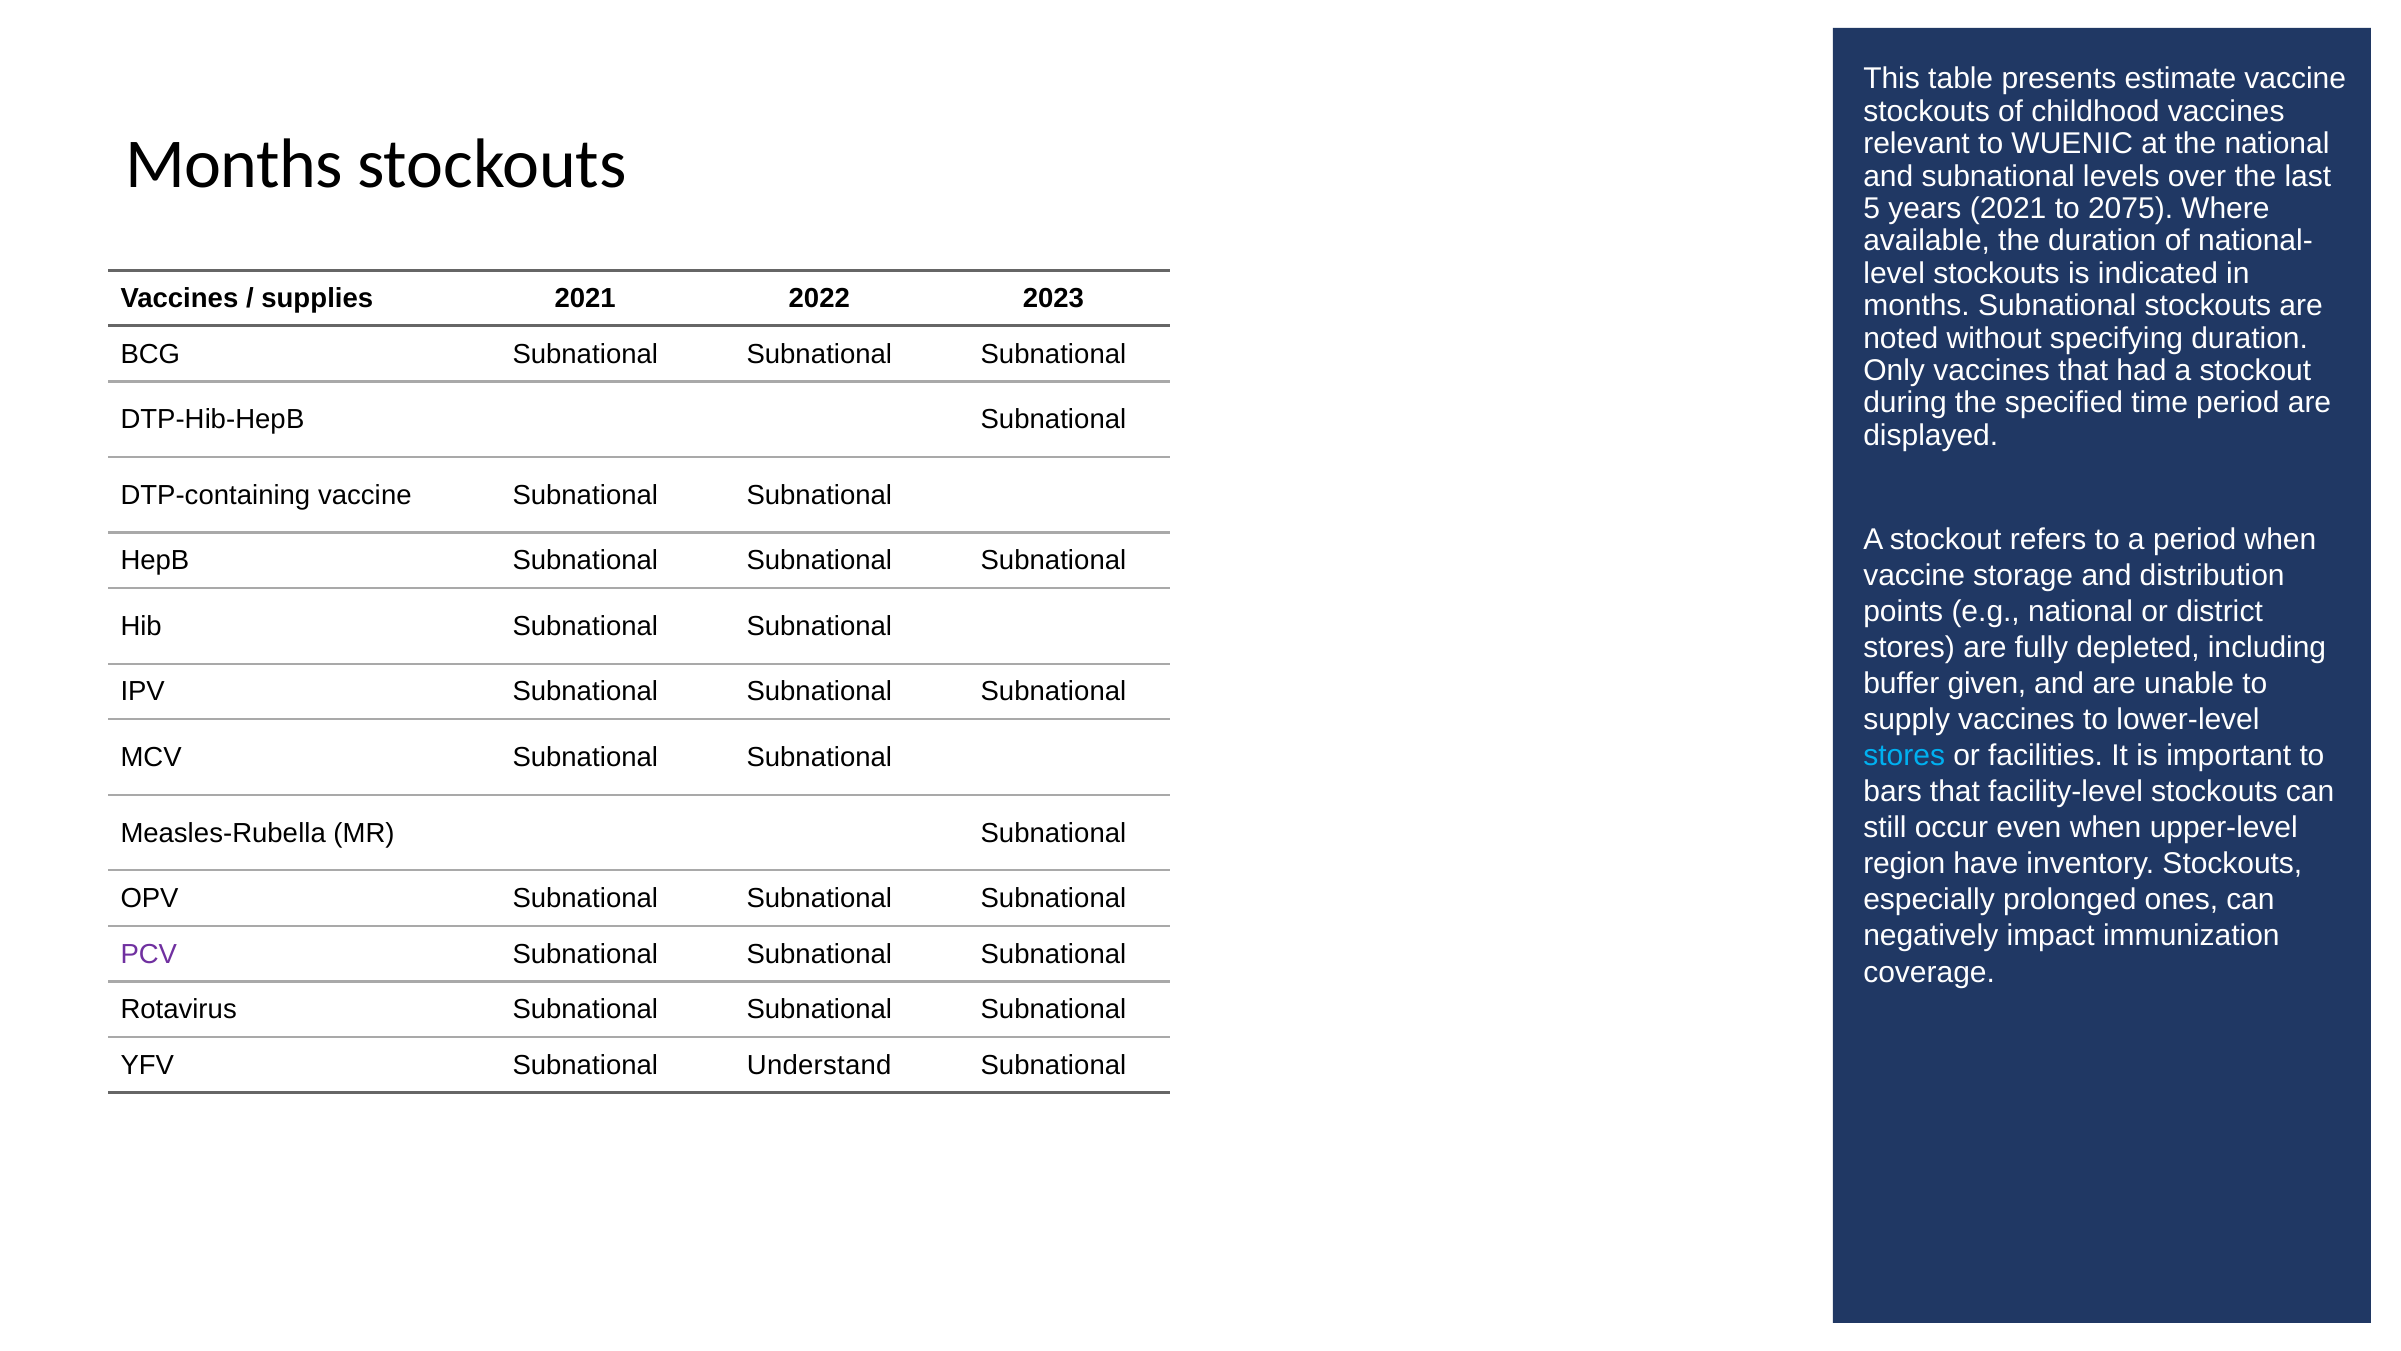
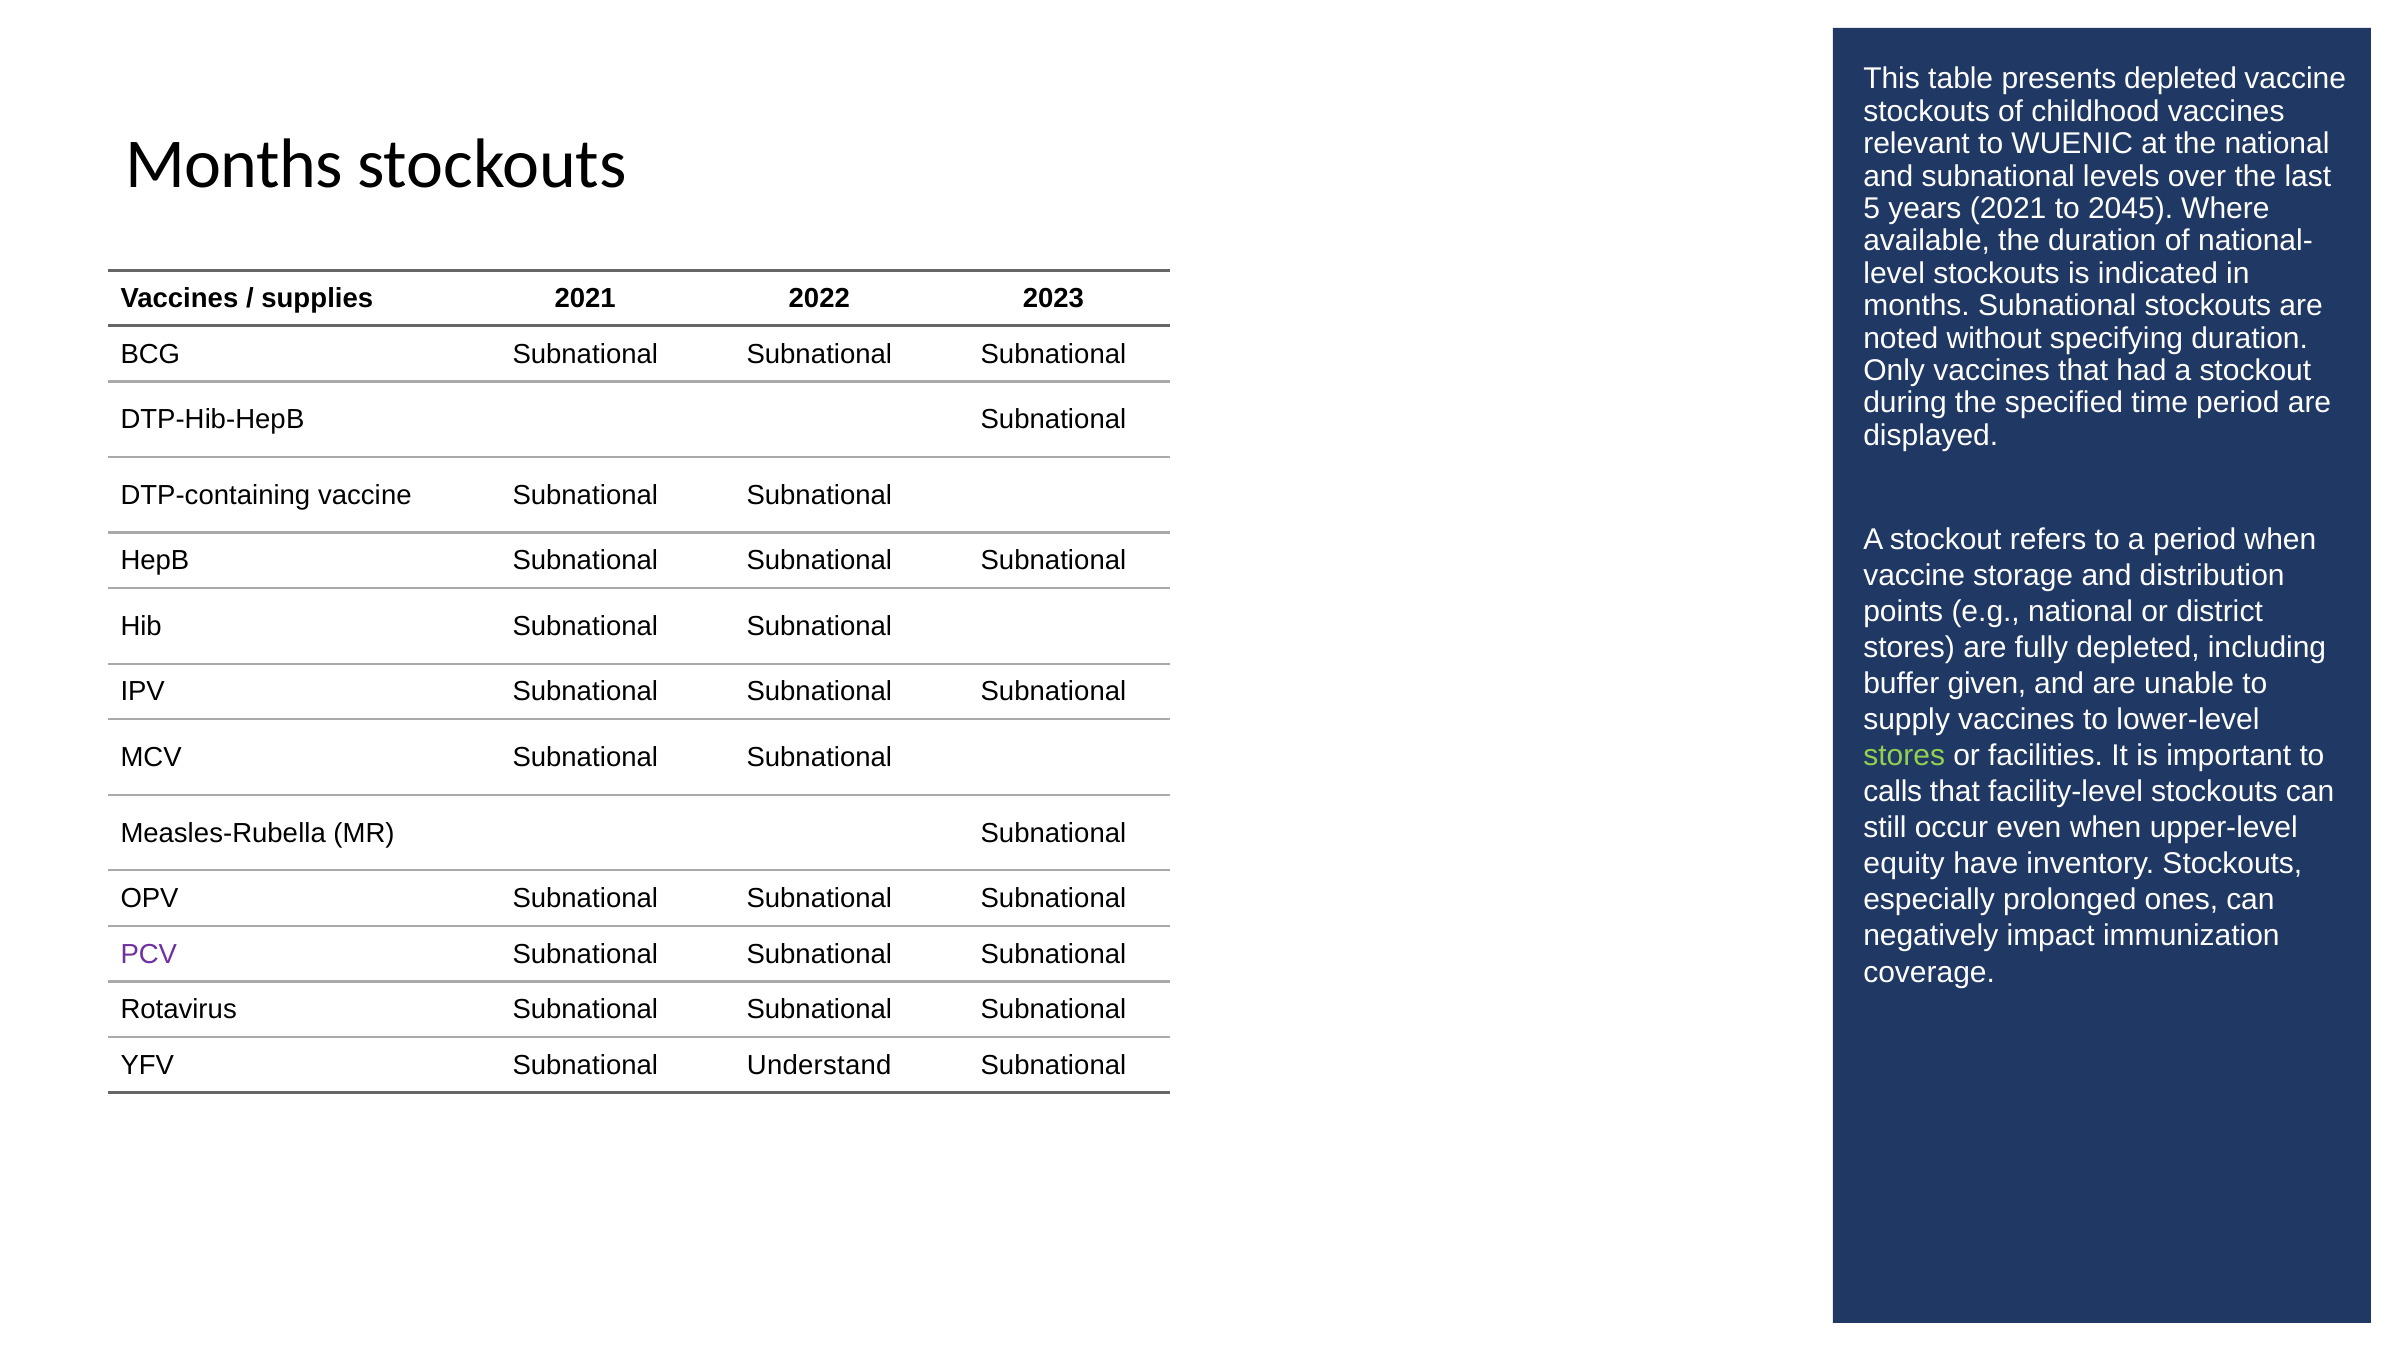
presents estimate: estimate -> depleted
2075: 2075 -> 2045
stores at (1904, 756) colour: light blue -> light green
bars: bars -> calls
region: region -> equity
